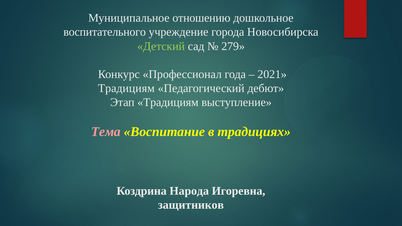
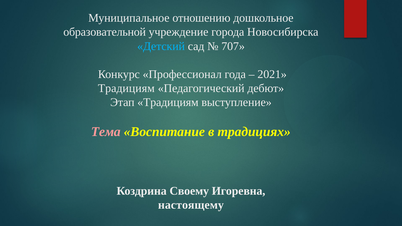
воспитательного: воспитательного -> образовательной
Детский colour: light green -> light blue
279: 279 -> 707
Народа: Народа -> Своему
защитников: защитников -> настоящему
